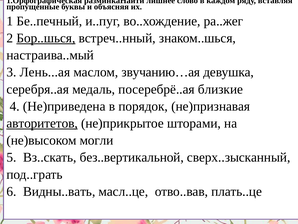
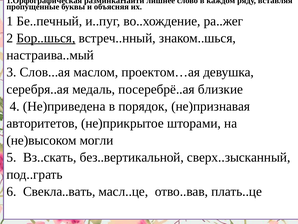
Лень...ая: Лень...ая -> Слов...ая
звучанию…ая: звучанию…ая -> проектом…ая
авторитетов underline: present -> none
Видны..вать: Видны..вать -> Свекла..вать
